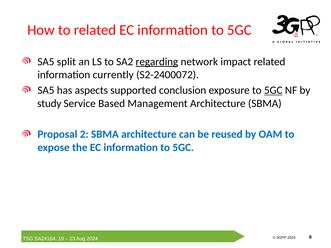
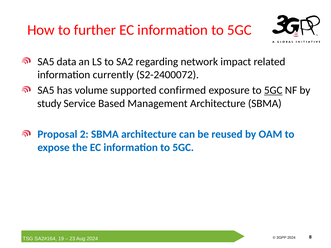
to related: related -> further
split: split -> data
regarding underline: present -> none
aspects: aspects -> volume
conclusion: conclusion -> confirmed
